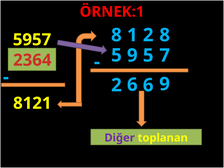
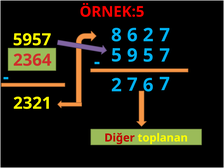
ÖRNEK:1: ÖRNEK:1 -> ÖRNEK:5
8 1: 1 -> 6
8 at (165, 35): 8 -> 7
6 at (132, 85): 6 -> 7
9 at (165, 84): 9 -> 7
8121: 8121 -> 2321
Diğer colour: purple -> red
